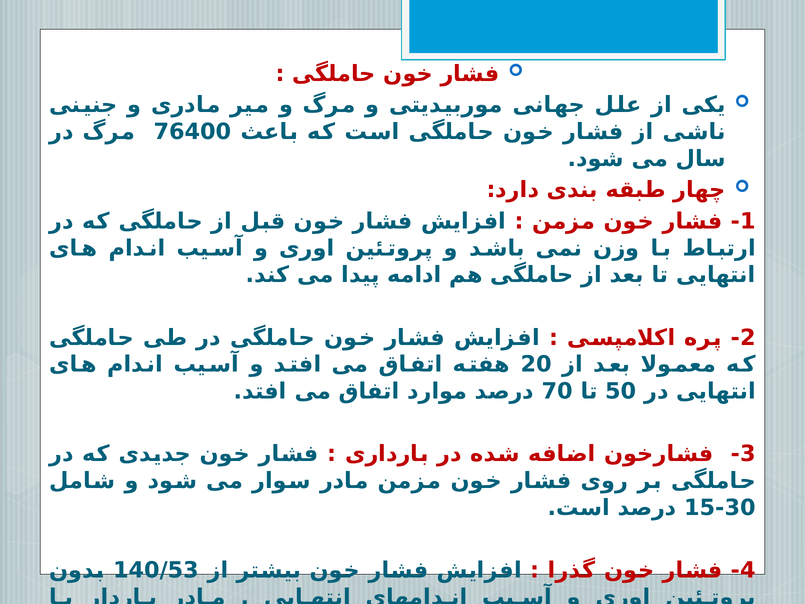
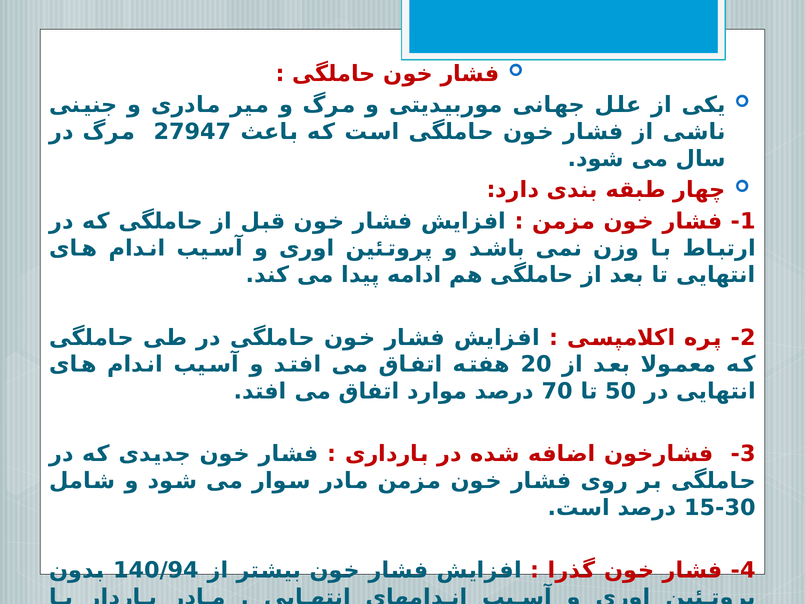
76400: 76400 -> 27947
140/53: 140/53 -> 140/94
